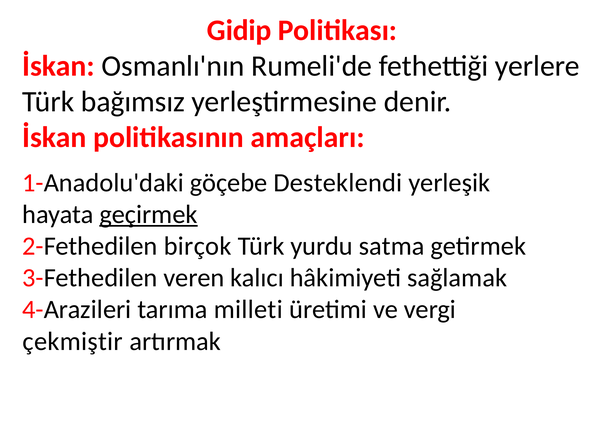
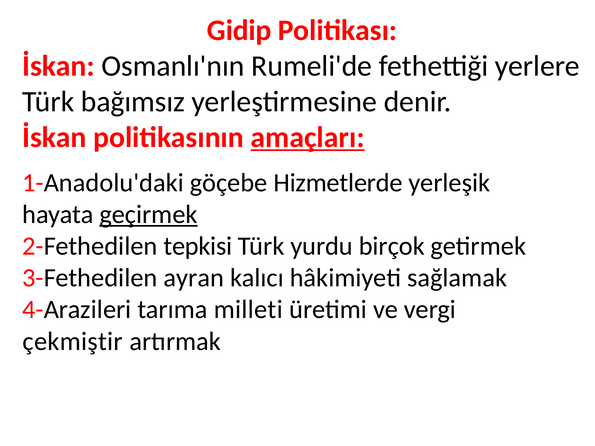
amaçları underline: none -> present
Desteklendi: Desteklendi -> Hizmetlerde
birçok: birçok -> tepkisi
satma: satma -> birçok
veren: veren -> ayran
